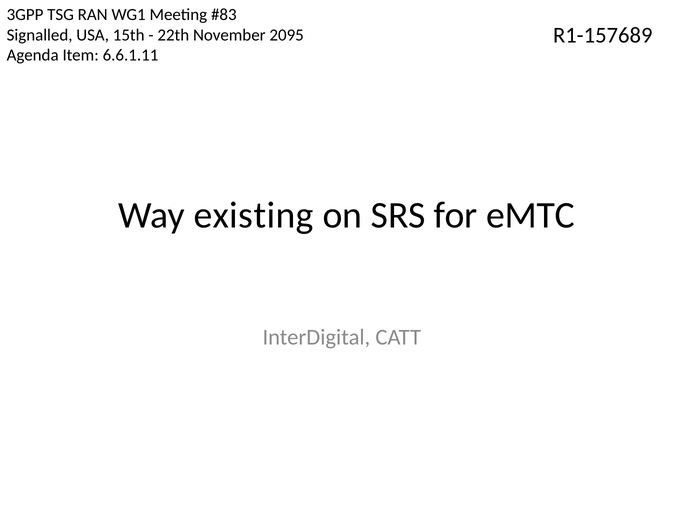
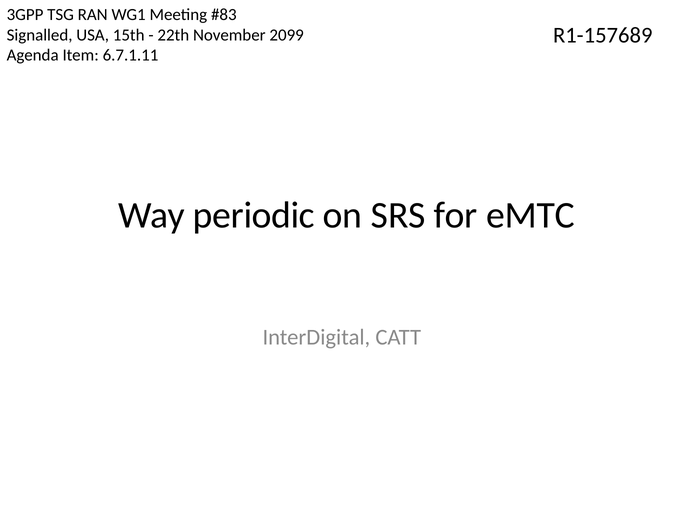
2095: 2095 -> 2099
6.6.1.11: 6.6.1.11 -> 6.7.1.11
existing: existing -> periodic
